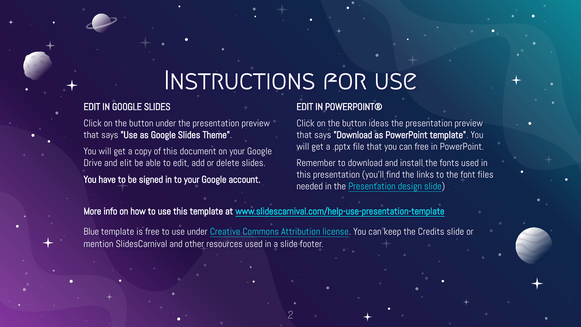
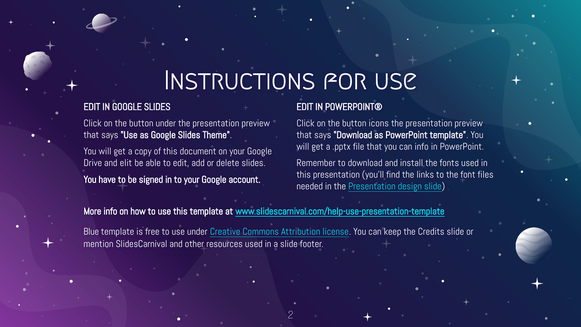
ideas: ideas -> icons
can free: free -> info
